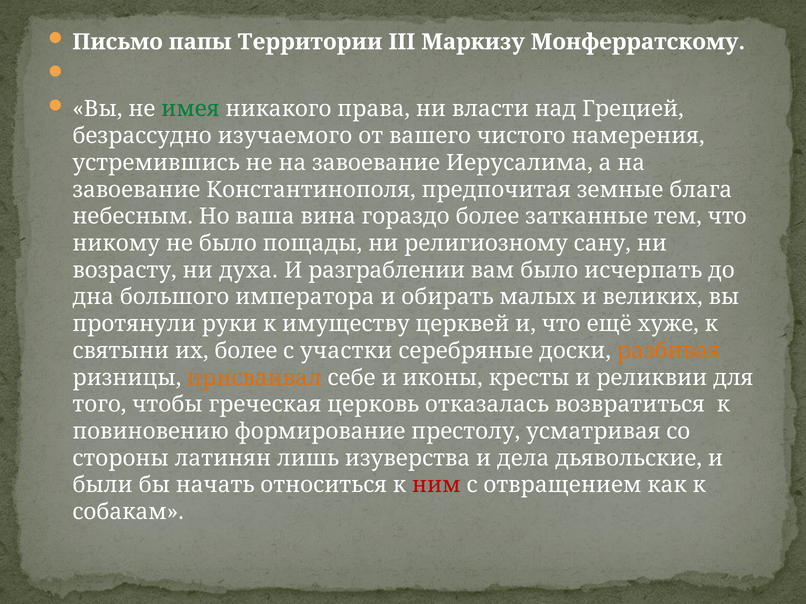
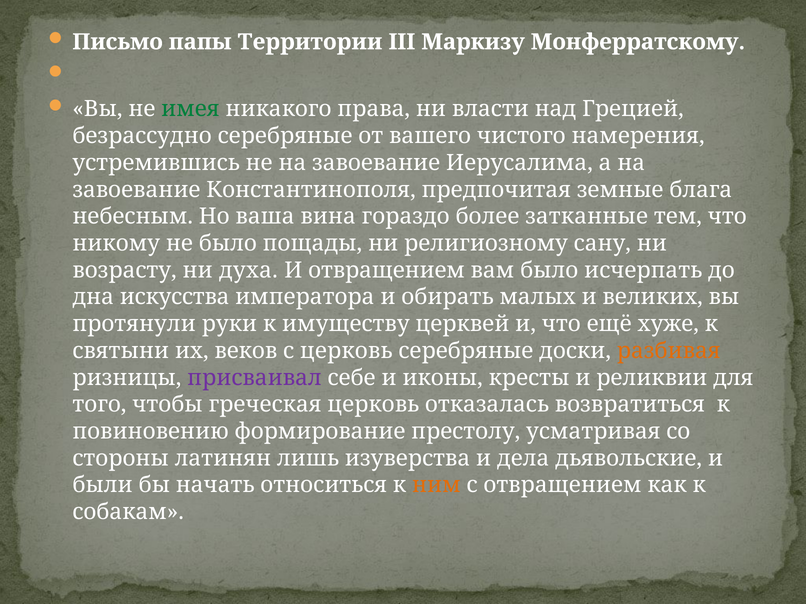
безрассудно изучаемого: изучаемого -> серебряные
И разграблении: разграблении -> отвращением
большого: большого -> искусства
их более: более -> веков
с участки: участки -> церковь
присваивал colour: orange -> purple
ним colour: red -> orange
